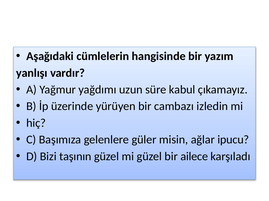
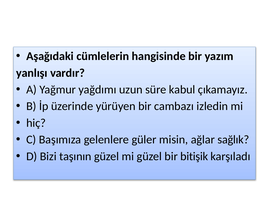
ipucu: ipucu -> sağlık
ailece: ailece -> bitişik
